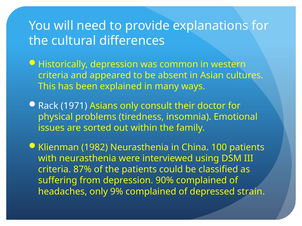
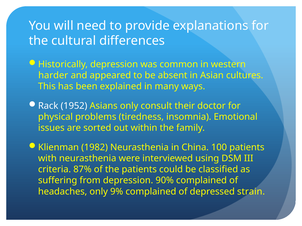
criteria at (53, 76): criteria -> harder
1971: 1971 -> 1952
